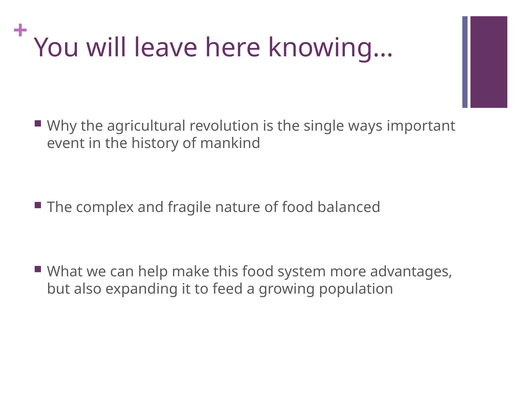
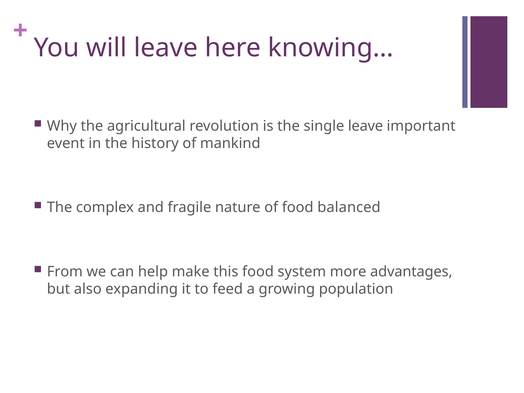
single ways: ways -> leave
What: What -> From
